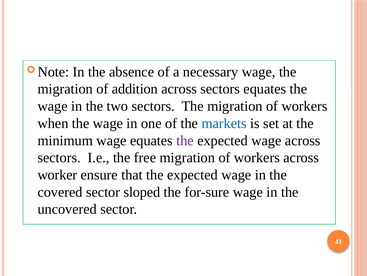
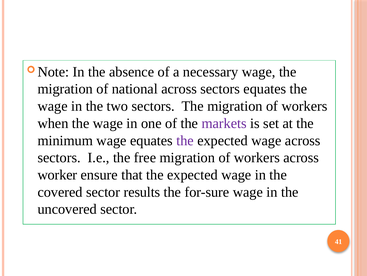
addition: addition -> national
markets colour: blue -> purple
sloped: sloped -> results
